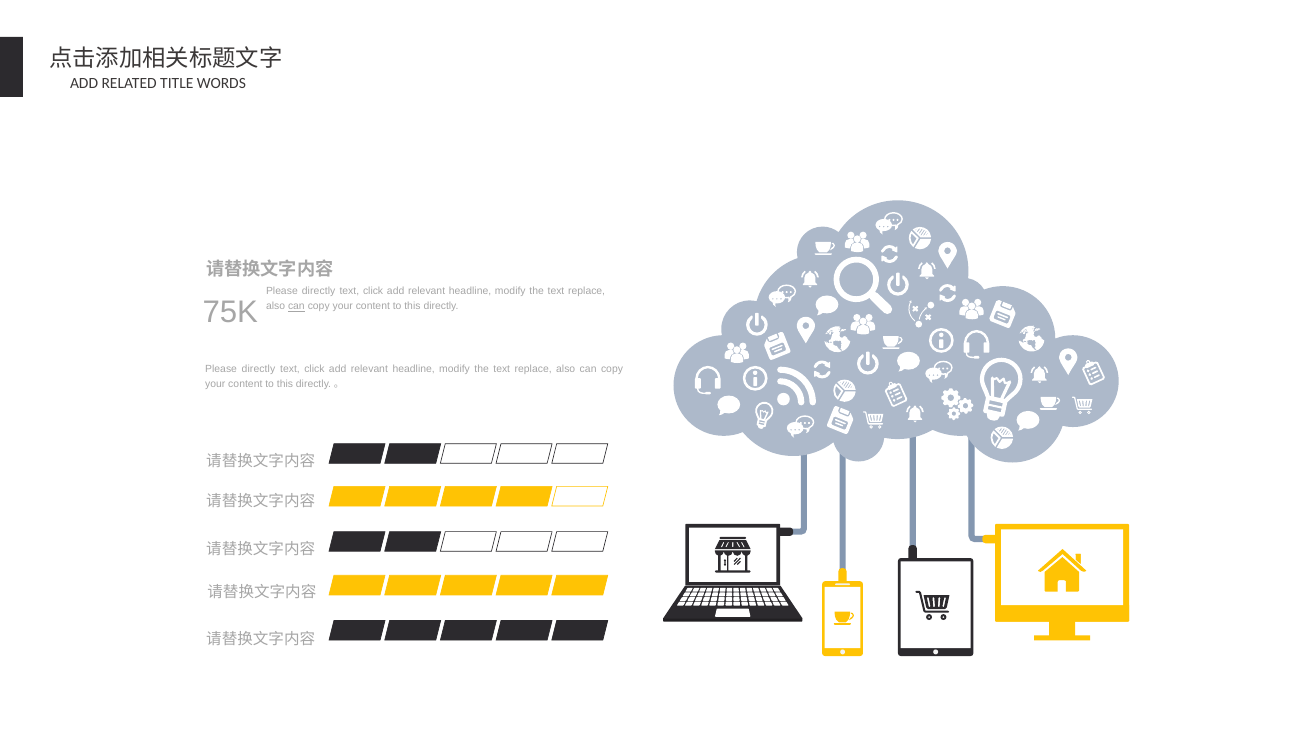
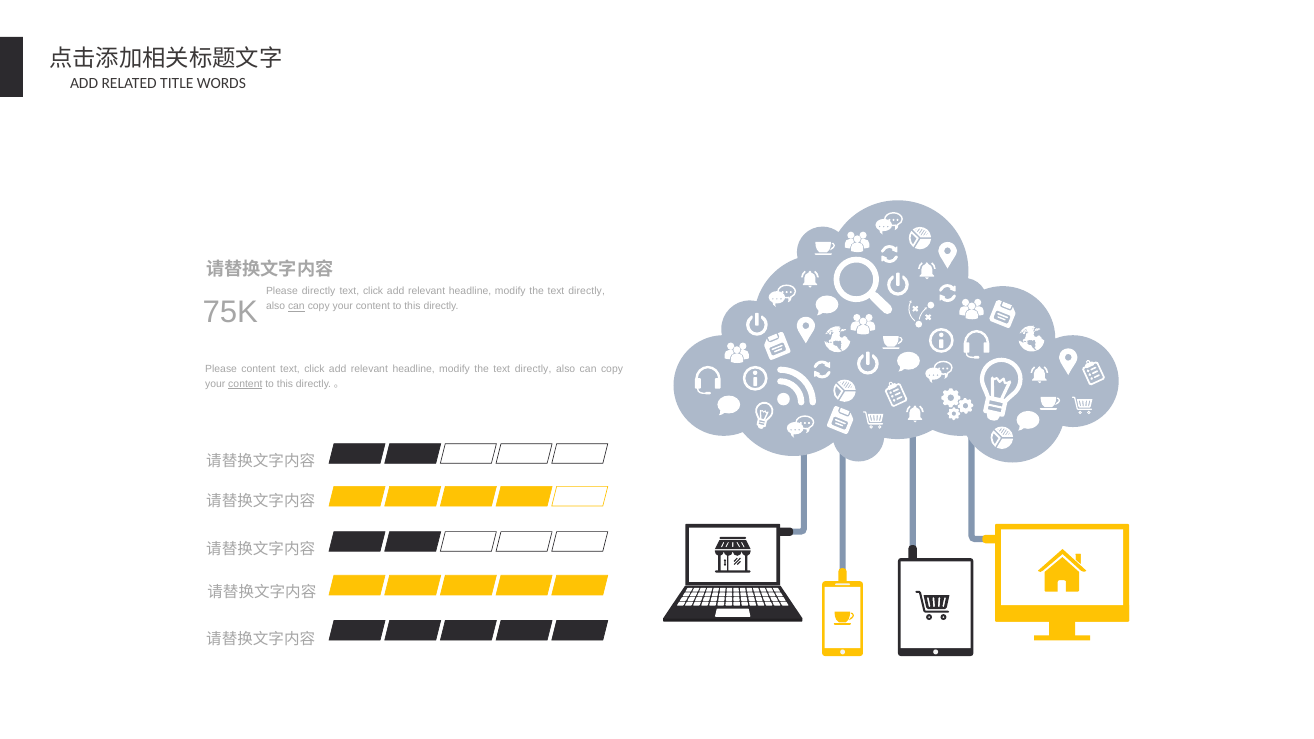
replace at (587, 292): replace -> directly
directly at (258, 369): directly -> content
replace at (533, 369): replace -> directly
content at (245, 384) underline: none -> present
